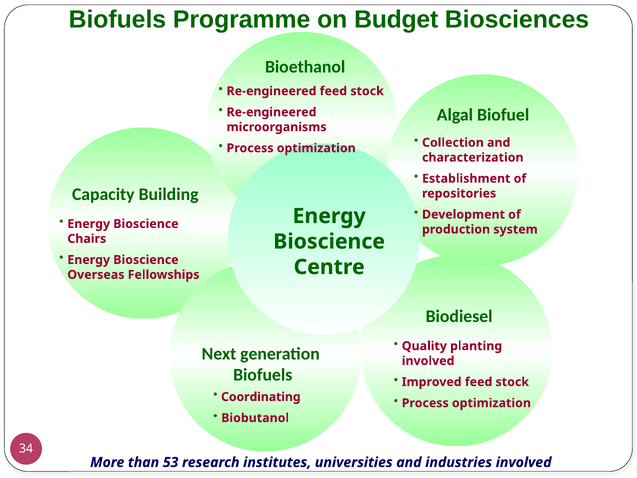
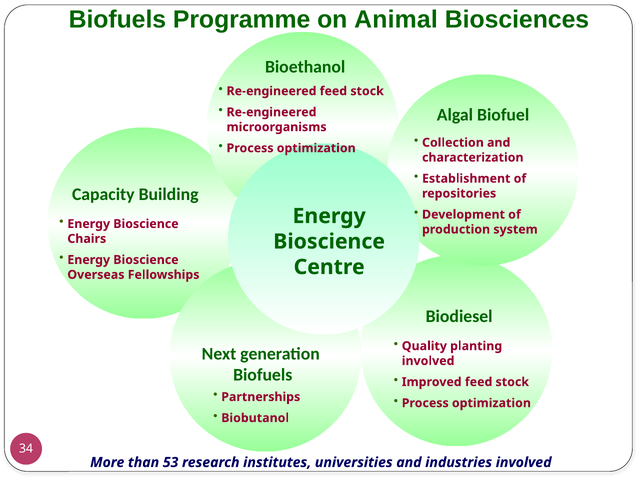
Budget: Budget -> Animal
Coordinating: Coordinating -> Partnerships
